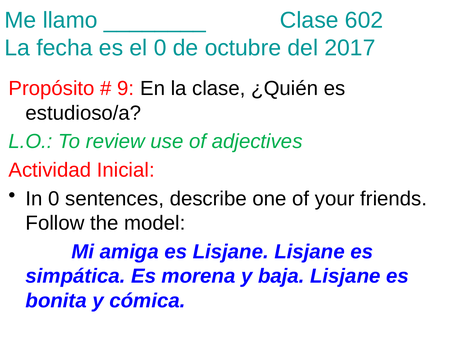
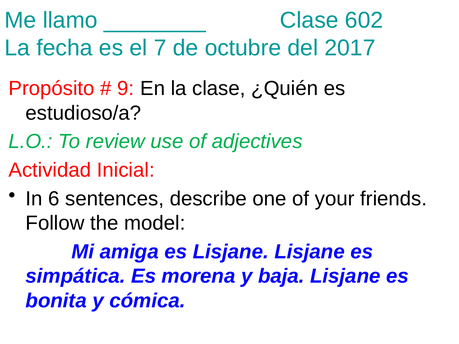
el 0: 0 -> 7
In 0: 0 -> 6
